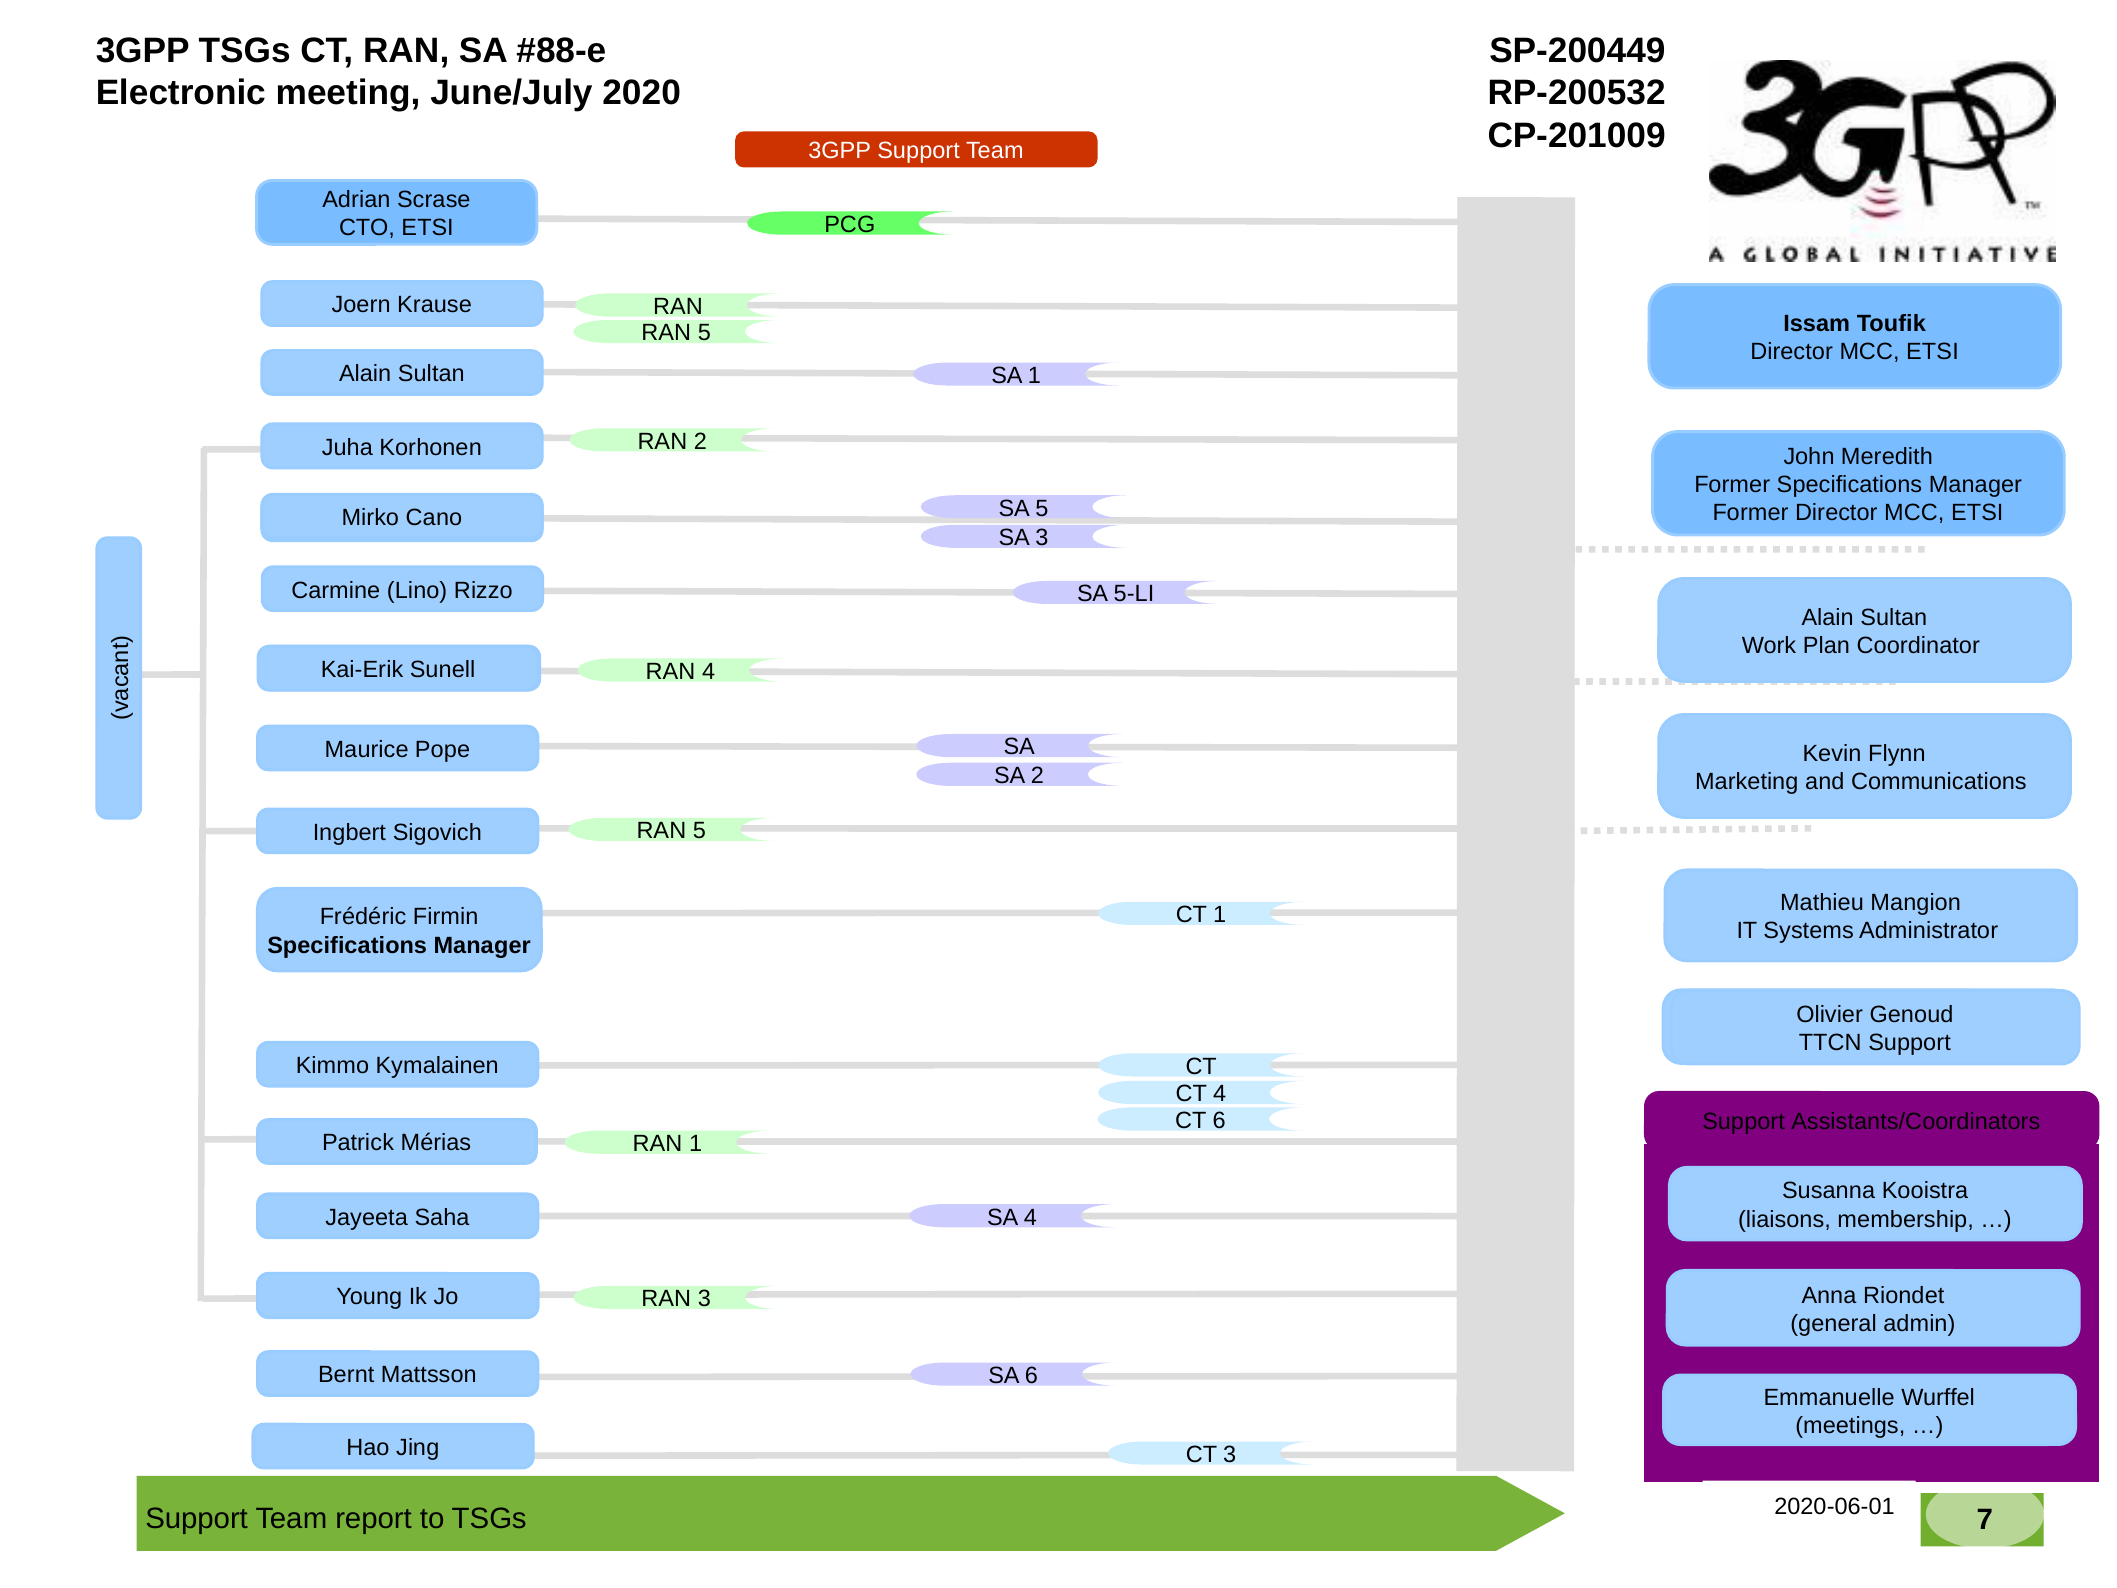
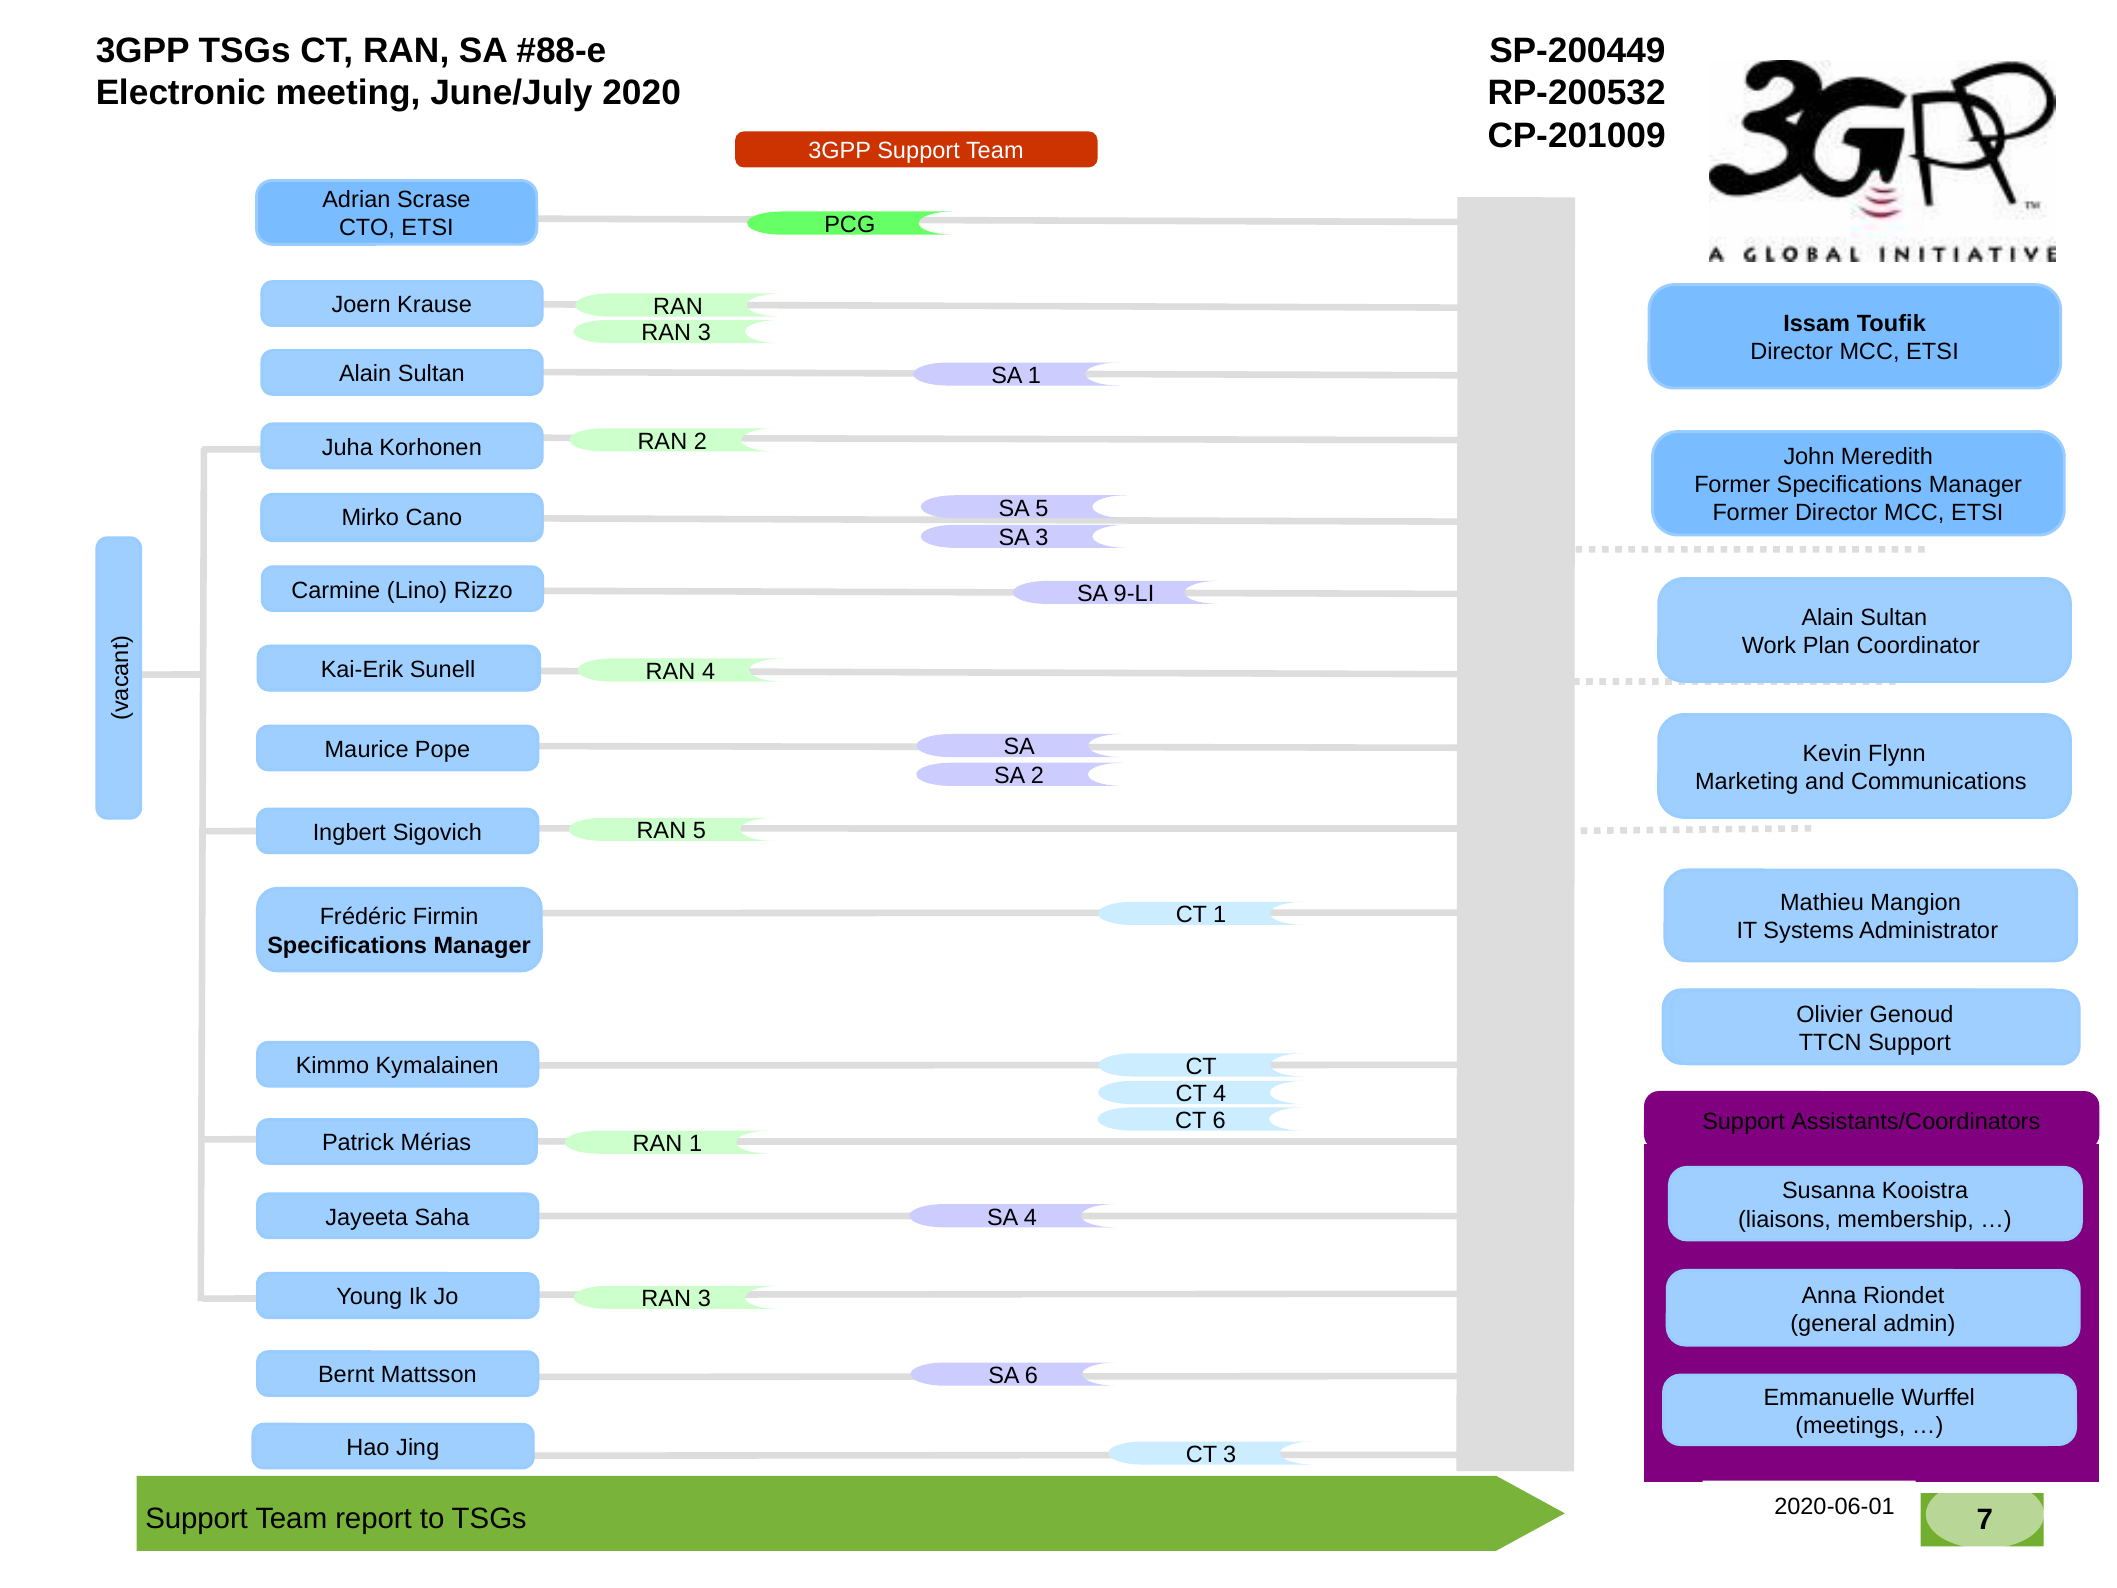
5 at (704, 333): 5 -> 3
5-LI: 5-LI -> 9-LI
